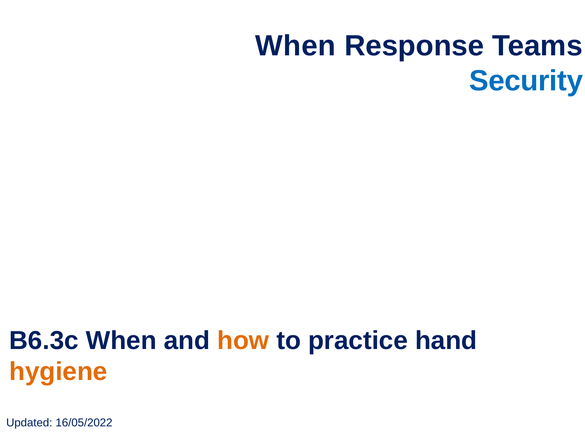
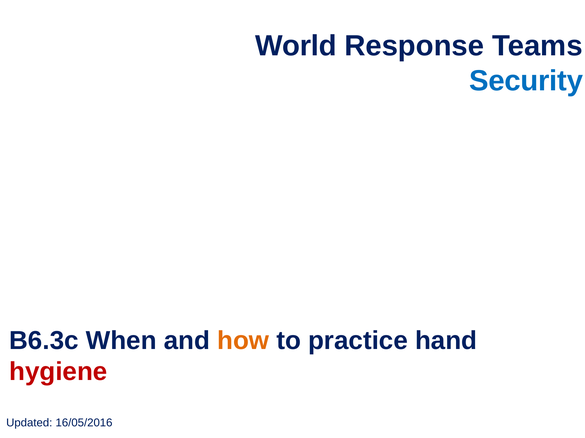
When at (296, 46): When -> World
hygiene colour: orange -> red
16/05/2022: 16/05/2022 -> 16/05/2016
